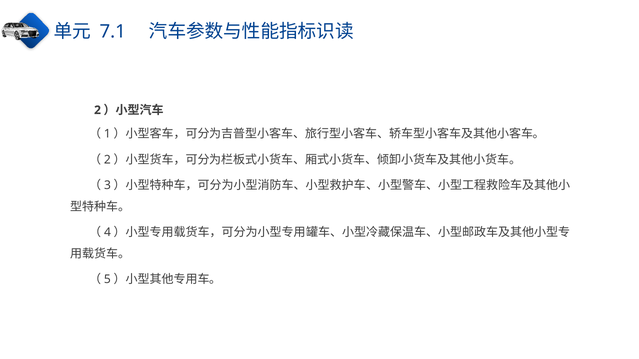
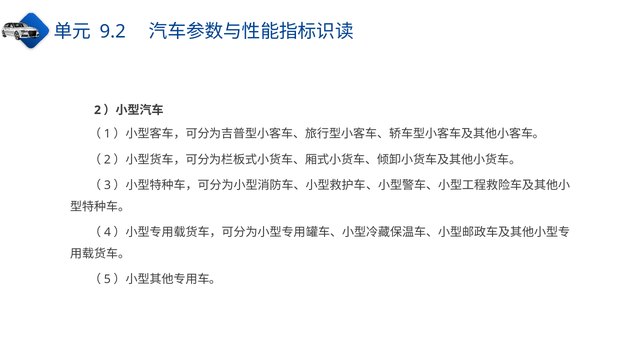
7.1: 7.1 -> 9.2
